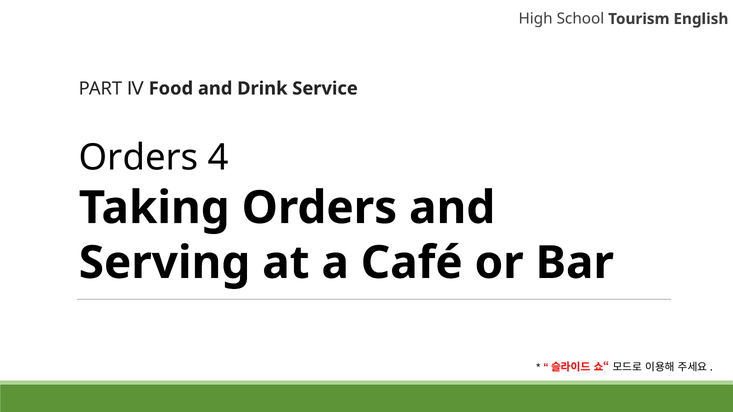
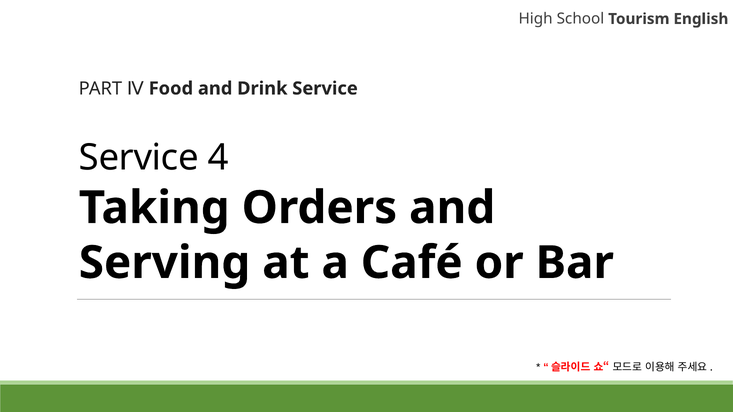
Orders at (139, 158): Orders -> Service
